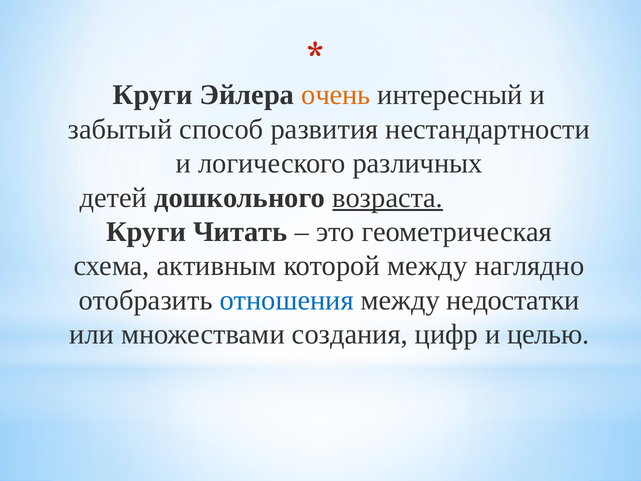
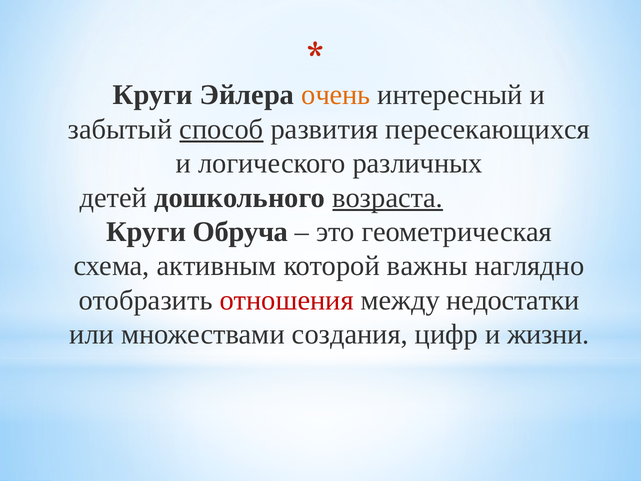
способ underline: none -> present
нестандартности: нестандартности -> пересекающихся
Читать: Читать -> Обруча
которой между: между -> важны
отношения colour: blue -> red
целью: целью -> жизни
